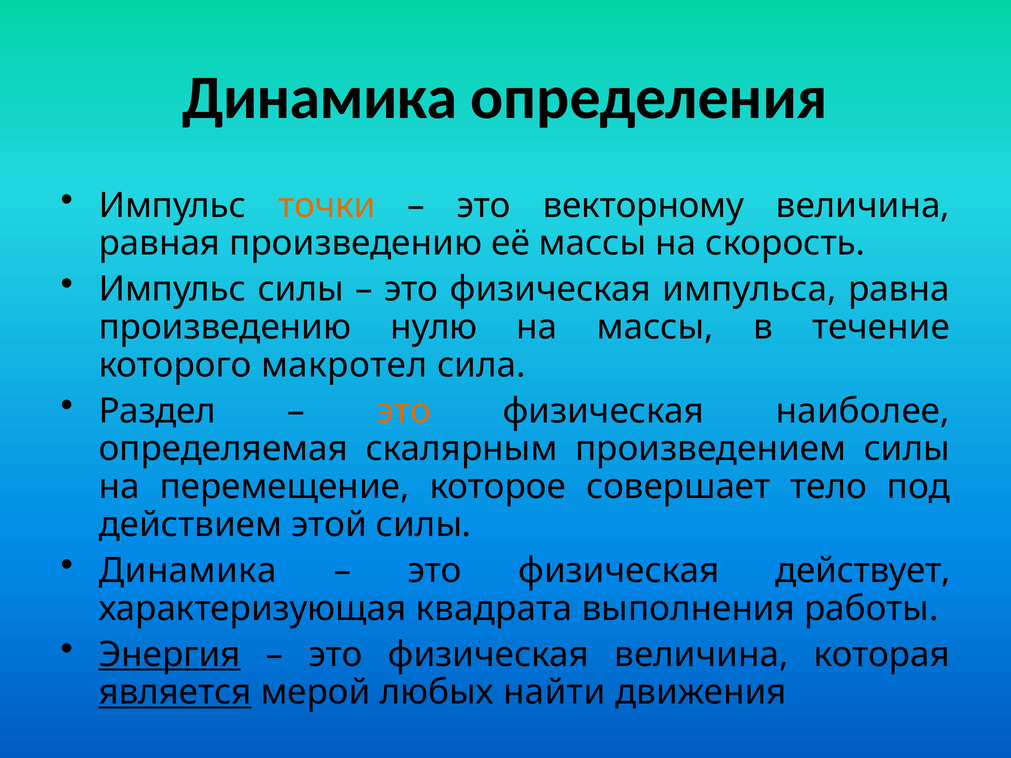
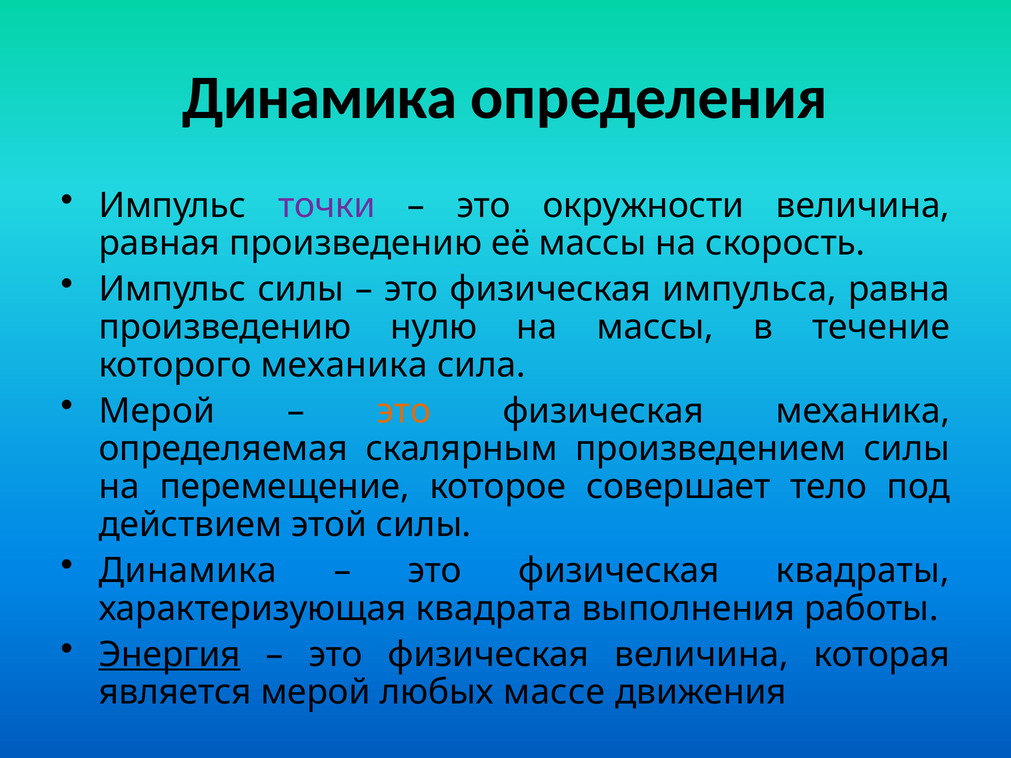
точки colour: orange -> purple
векторному: векторному -> окружности
которого макротел: макротел -> механика
Раздел at (157, 411): Раздел -> Мерой
физическая наиболее: наиболее -> механика
действует: действует -> квадраты
является underline: present -> none
найти: найти -> массе
